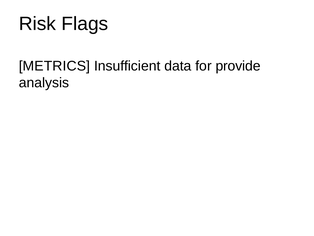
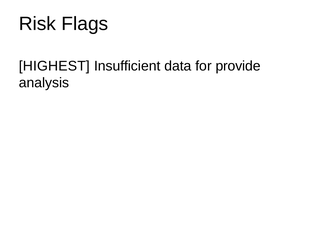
METRICS: METRICS -> HIGHEST
